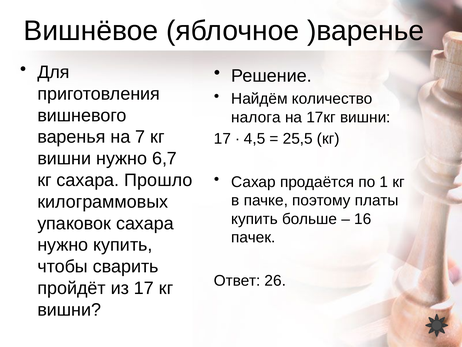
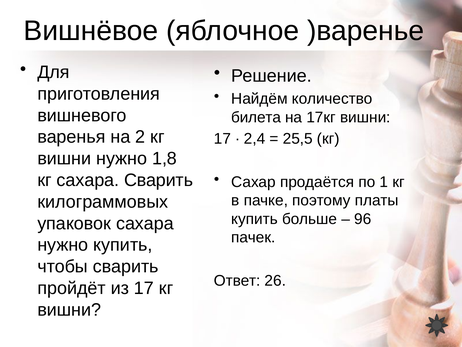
налога: налога -> билета
7: 7 -> 2
4,5: 4,5 -> 2,4
6,7: 6,7 -> 1,8
сахара Прошло: Прошло -> Сварить
16: 16 -> 96
